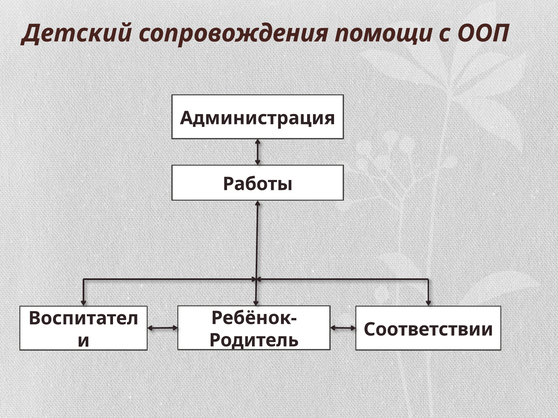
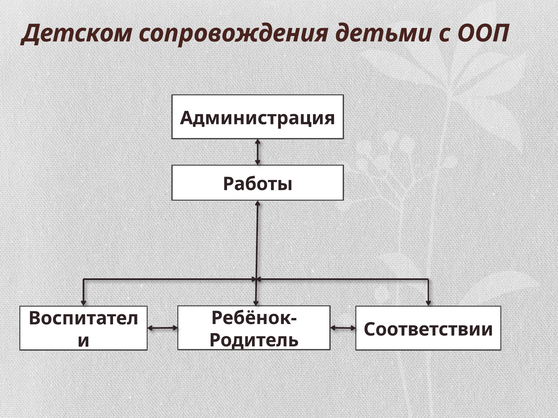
Детский: Детский -> Детском
помощи: помощи -> детьми
